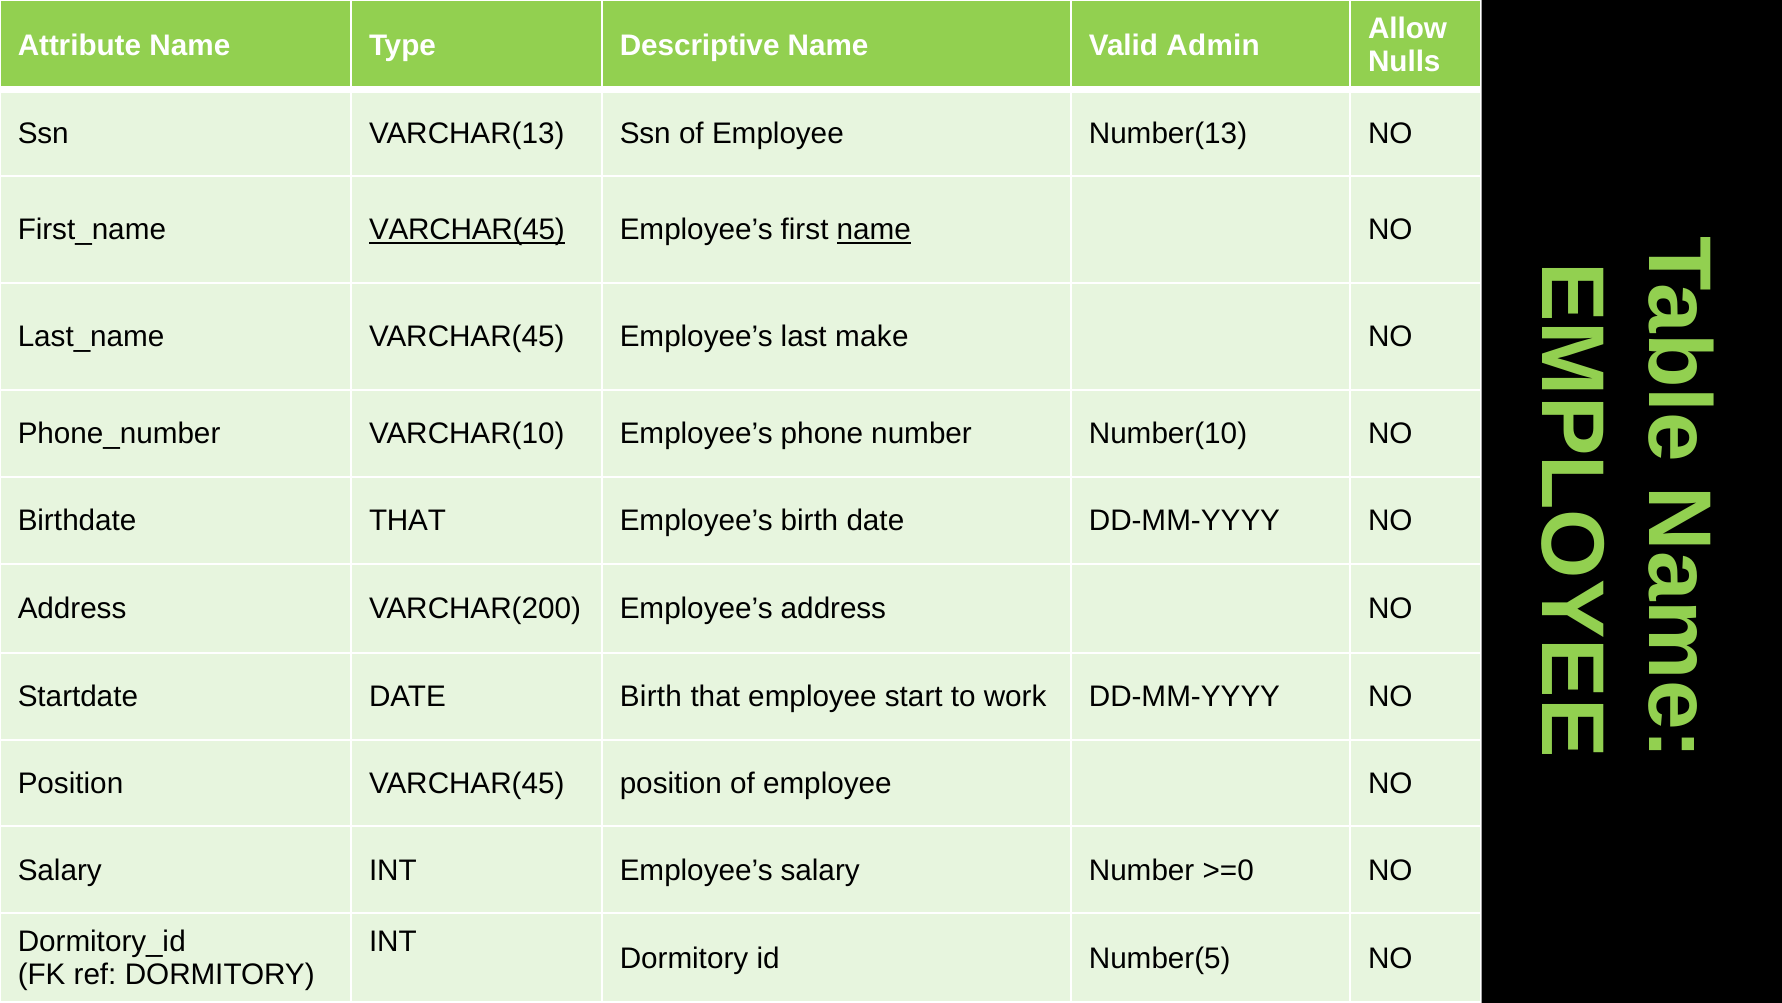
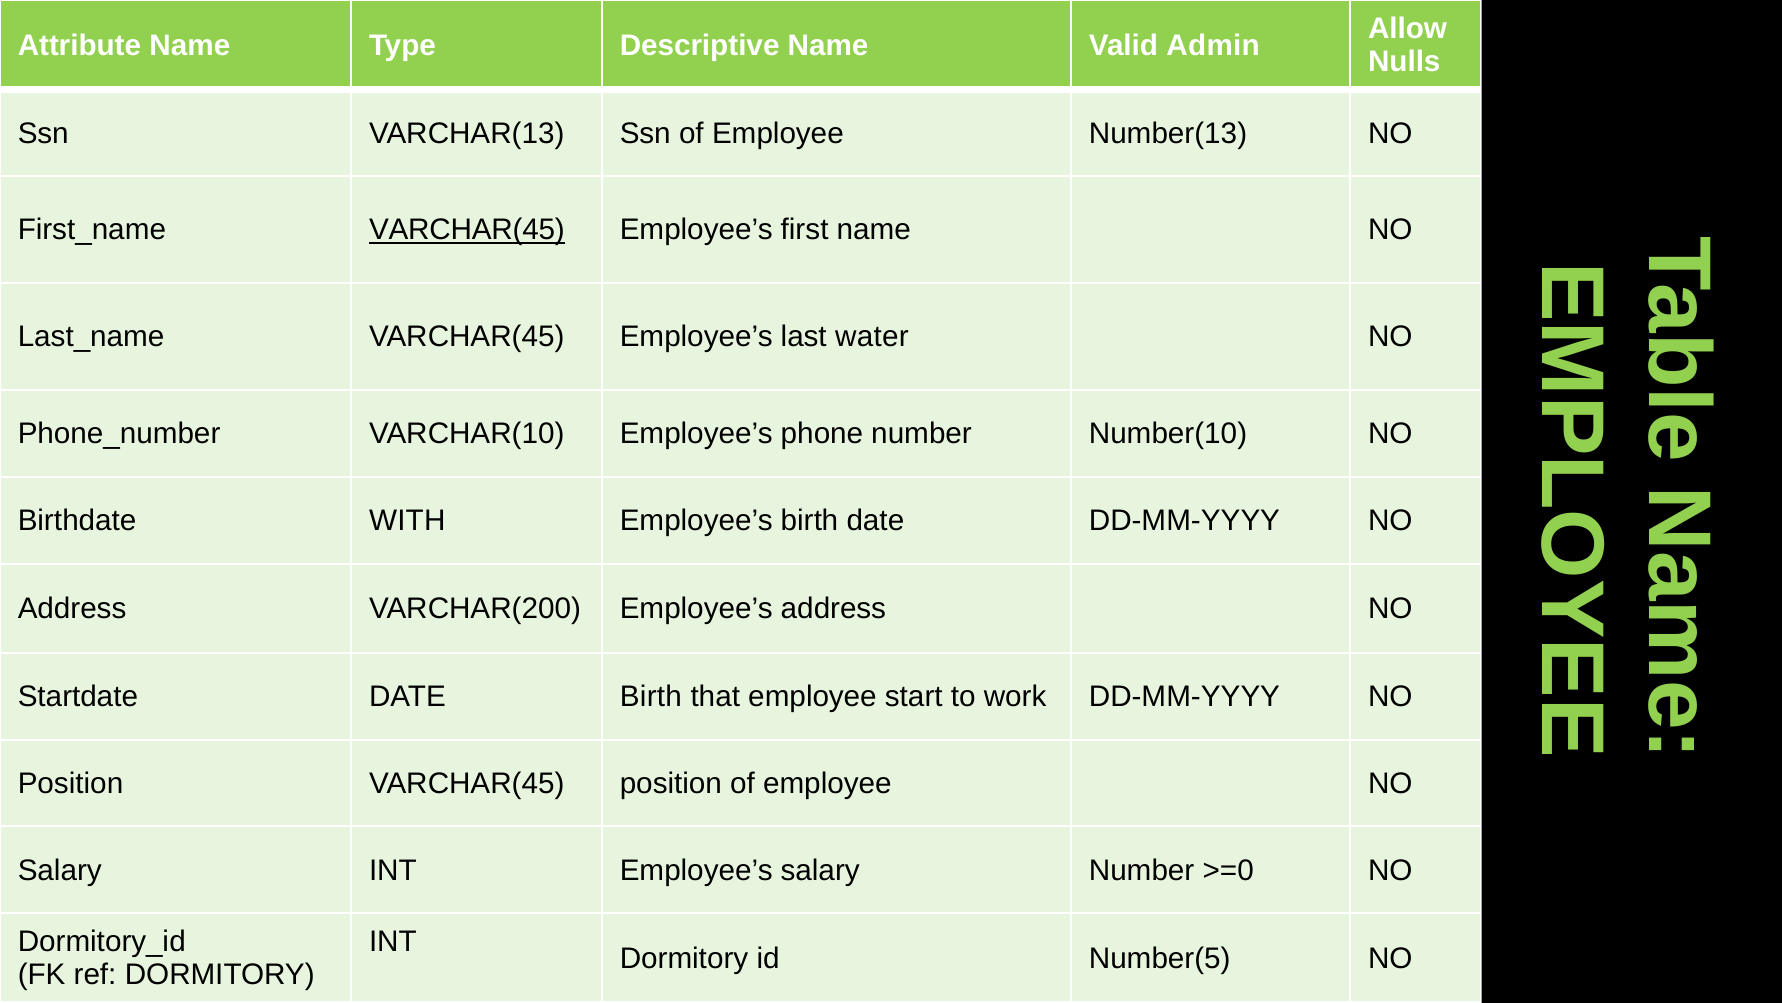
name at (874, 230) underline: present -> none
make: make -> water
Birthdate THAT: THAT -> WITH
